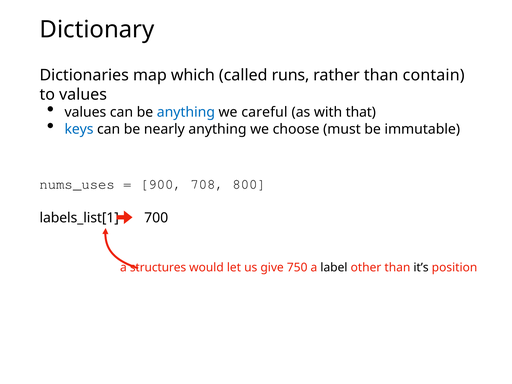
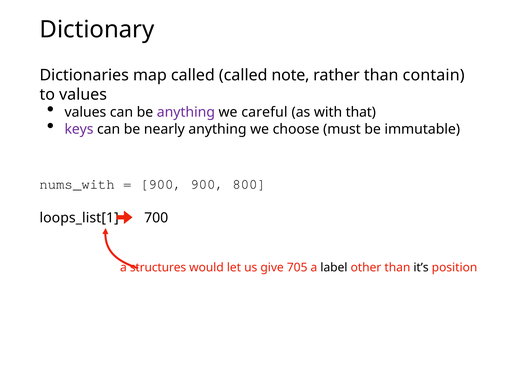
map which: which -> called
runs: runs -> note
anything at (186, 112) colour: blue -> purple
keys colour: blue -> purple
nums_uses: nums_uses -> nums_with
900 708: 708 -> 900
labels_list[1: labels_list[1 -> loops_list[1
750: 750 -> 705
